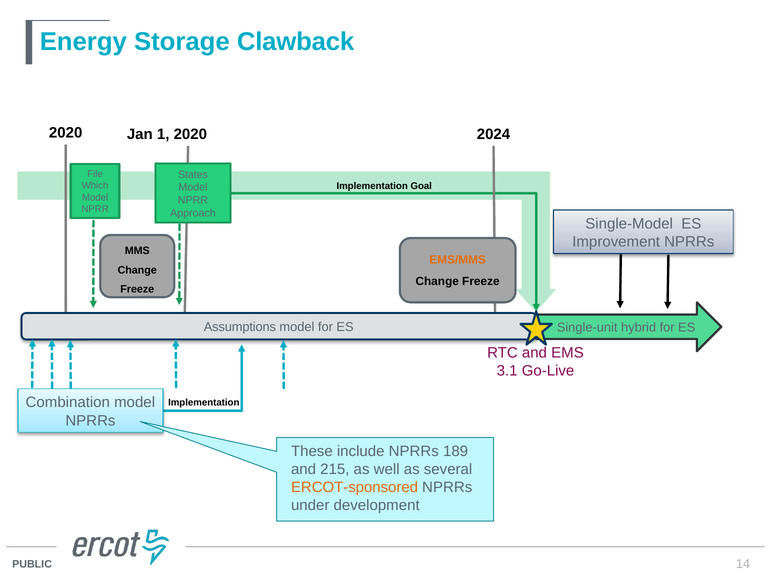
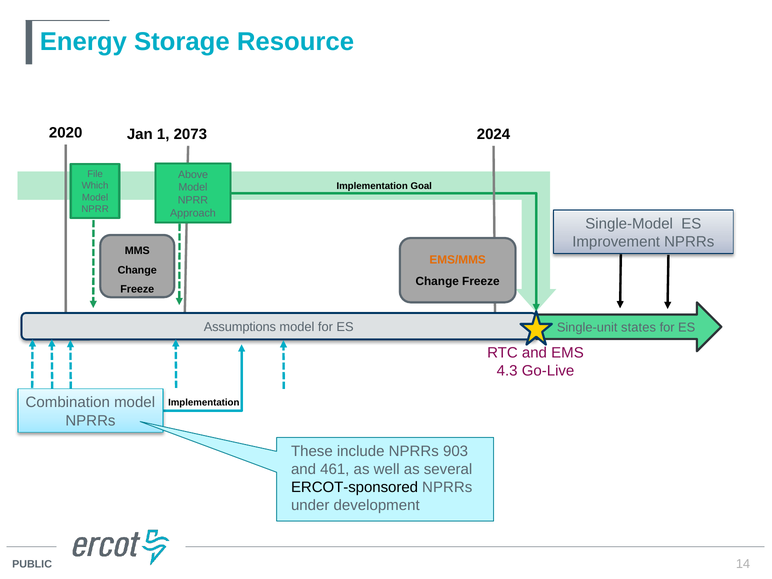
Clawback: Clawback -> Resource
1 2020: 2020 -> 2073
States: States -> Above
hybrid: hybrid -> states
3.1: 3.1 -> 4.3
189: 189 -> 903
215: 215 -> 461
ERCOT-sponsored colour: orange -> black
